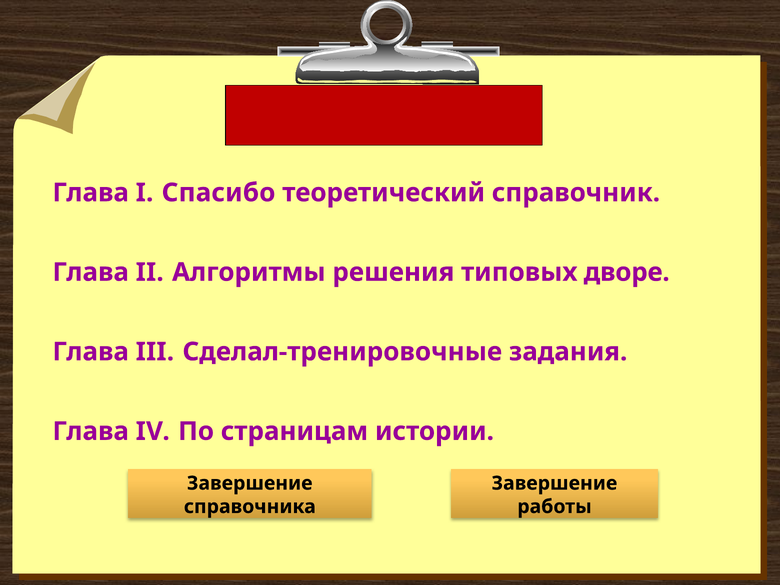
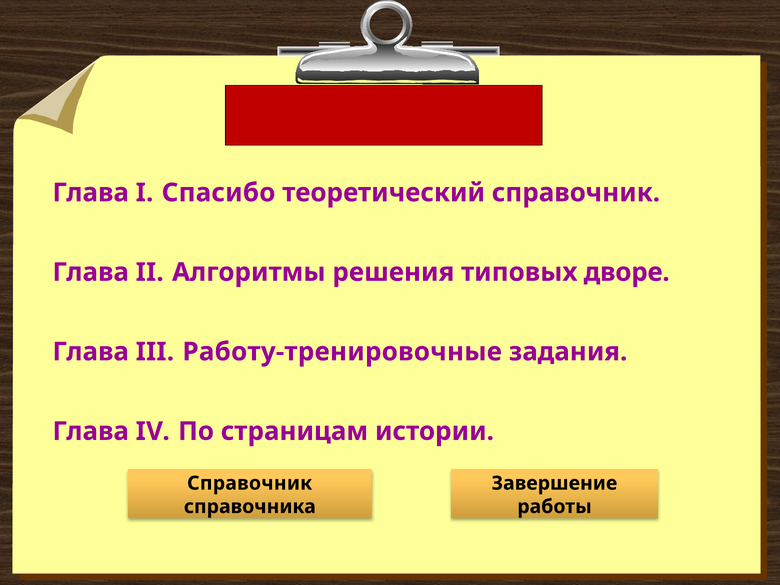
Сделал-тренировочные: Сделал-тренировочные -> Работу-тренировочные
Завершение at (250, 483): Завершение -> Справочник
